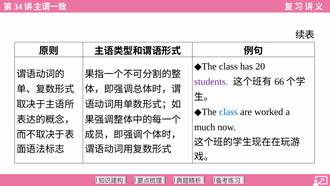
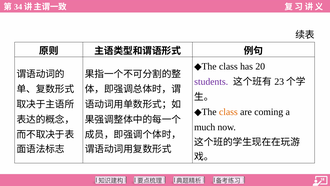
66: 66 -> 23
class at (228, 112) colour: blue -> orange
worked: worked -> coming
